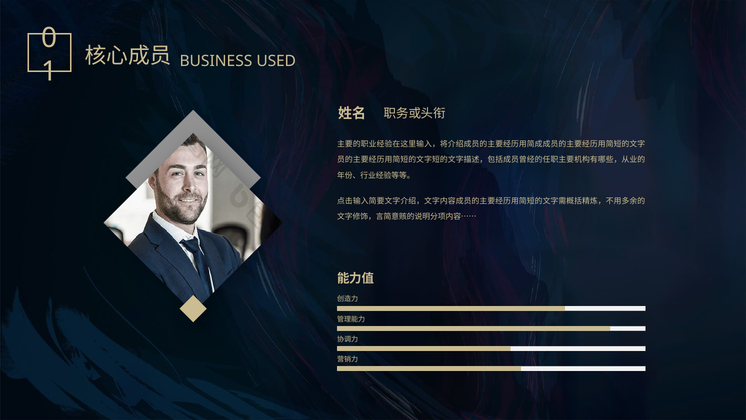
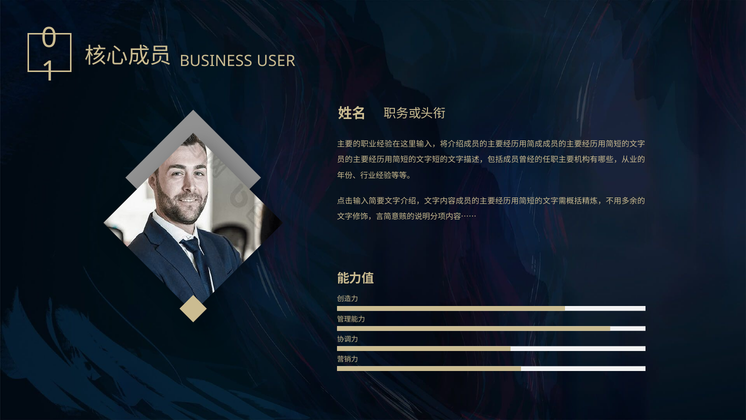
USED: USED -> USER
